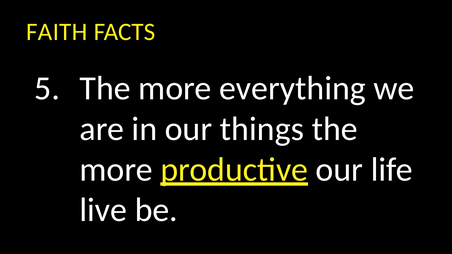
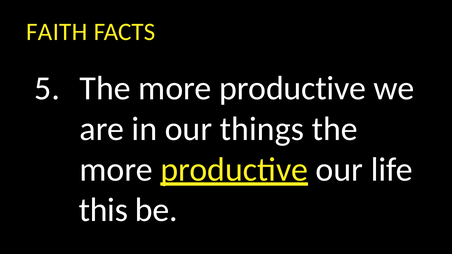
everything at (292, 88): everything -> productive
live: live -> this
